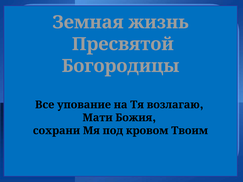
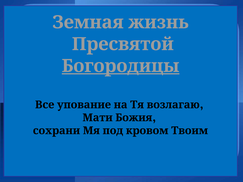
Богородицы underline: none -> present
